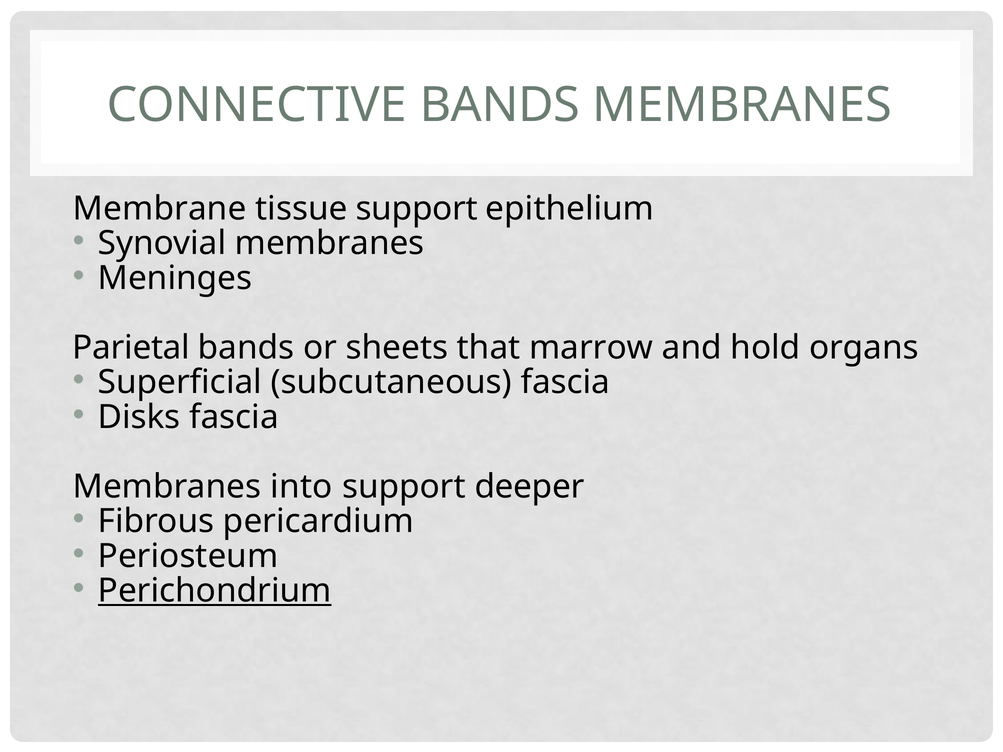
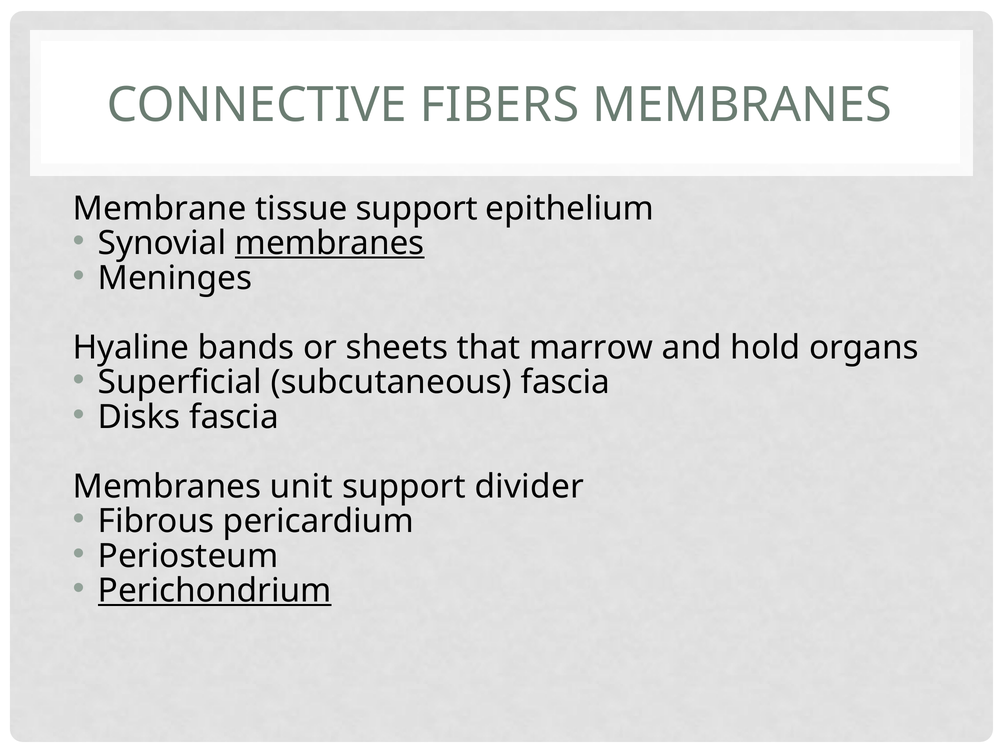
CONNECTIVE BANDS: BANDS -> FIBERS
membranes at (330, 243) underline: none -> present
Parietal: Parietal -> Hyaline
into: into -> unit
deeper: deeper -> divider
